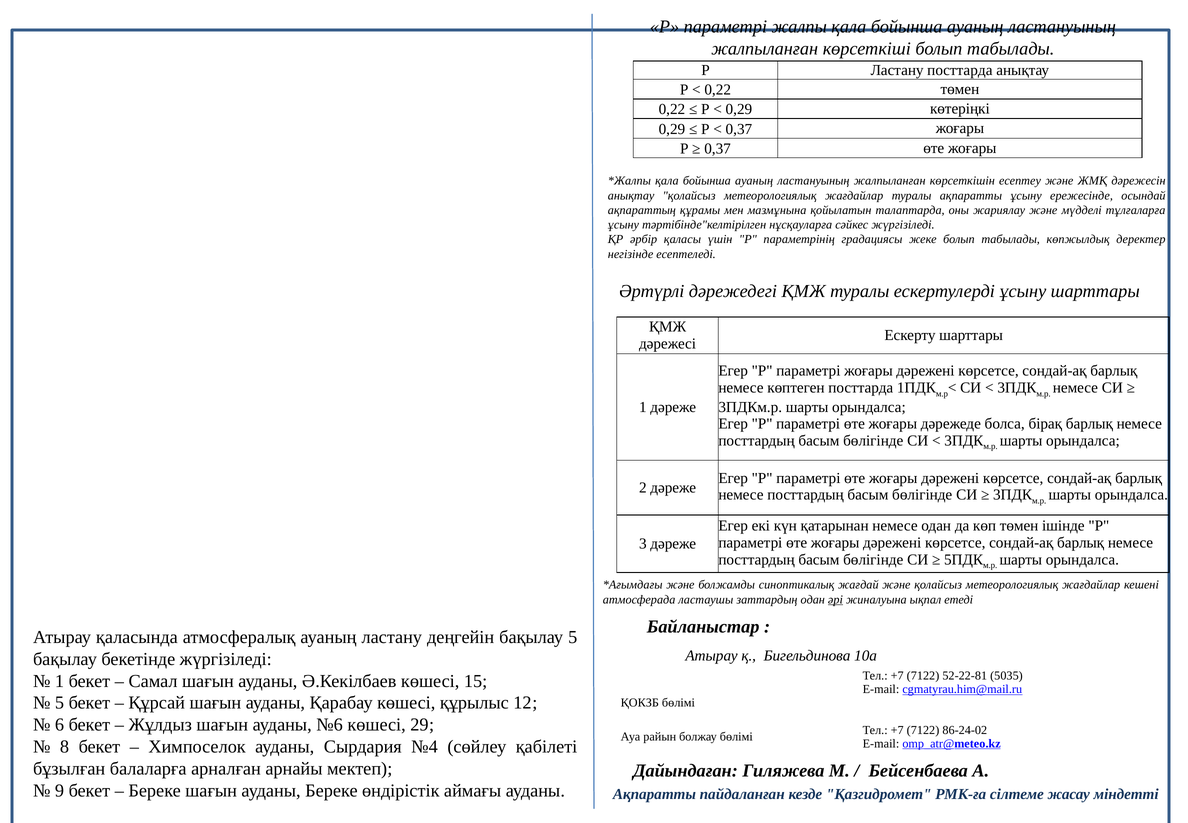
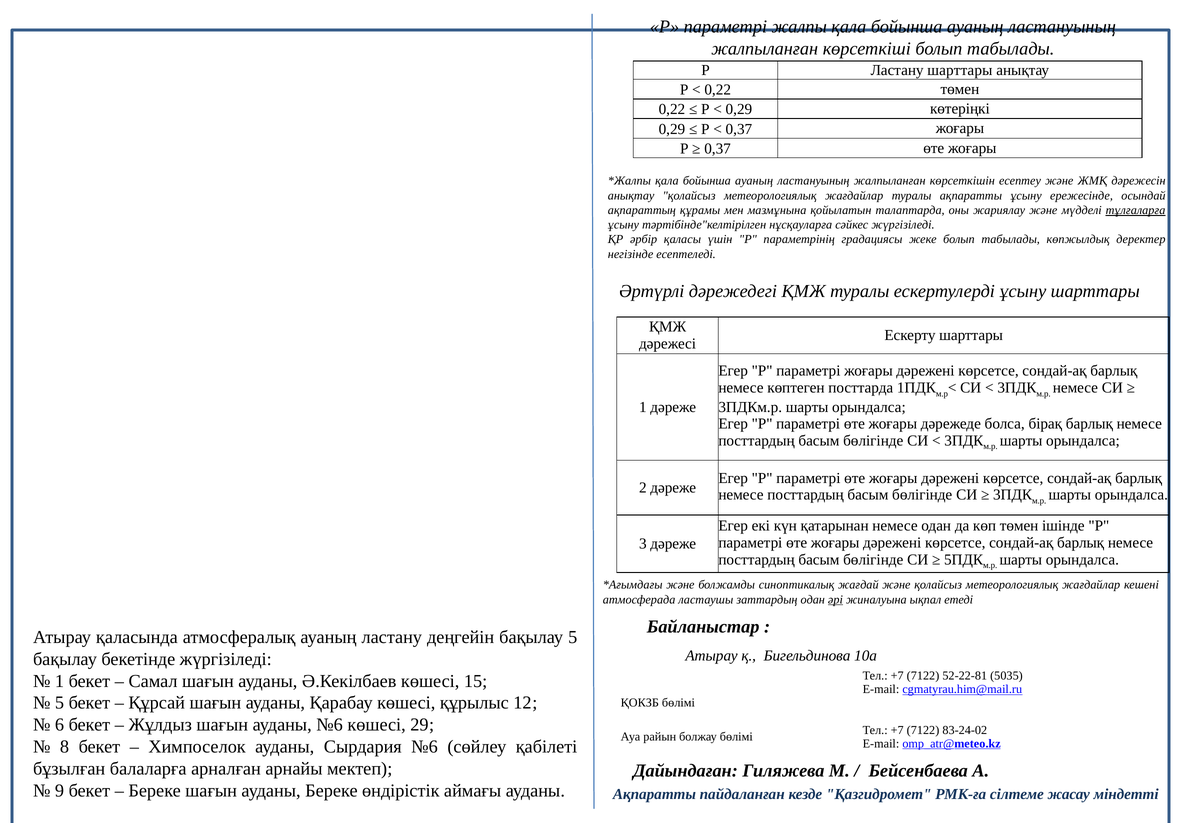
Ластану посттарда: посттарда -> шарттары
тұлғаларға underline: none -> present
86-24-02: 86-24-02 -> 83-24-02
Сырдария №4: №4 -> №6
